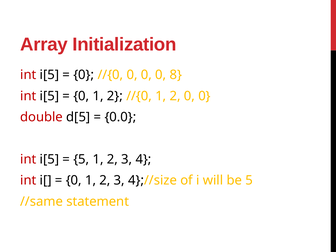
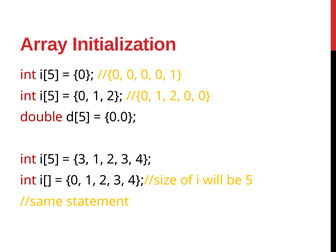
0 0 8: 8 -> 1
5 at (81, 159): 5 -> 3
